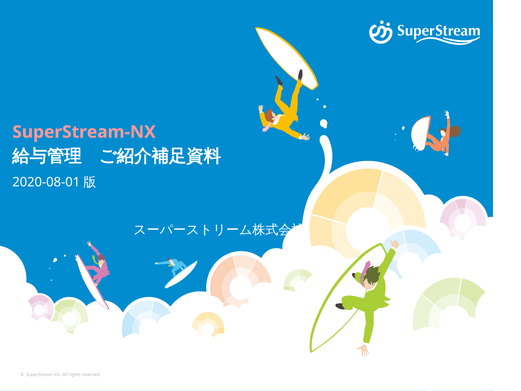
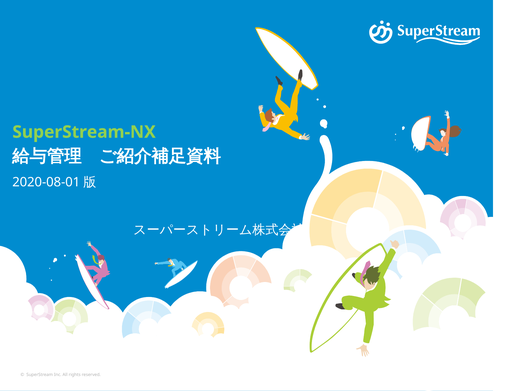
SuperStream-NX colour: pink -> light green
